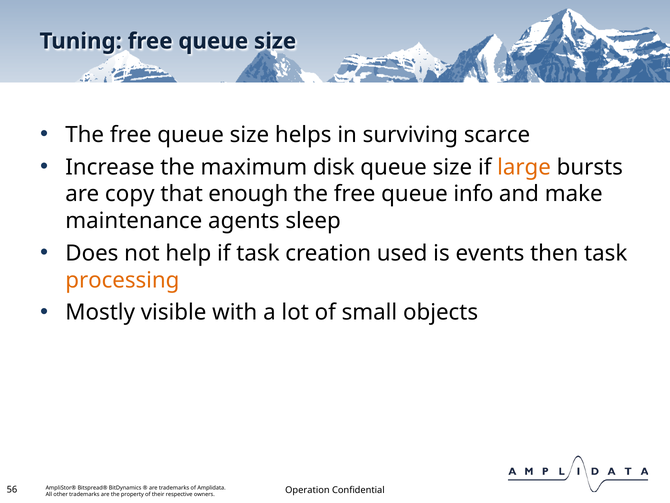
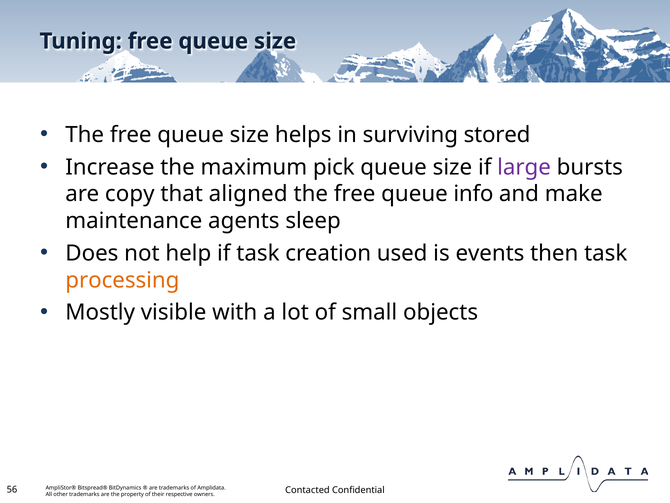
scarce: scarce -> stored
disk: disk -> pick
large colour: orange -> purple
enough: enough -> aligned
Operation: Operation -> Contacted
